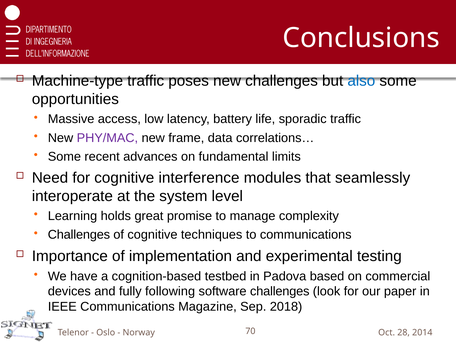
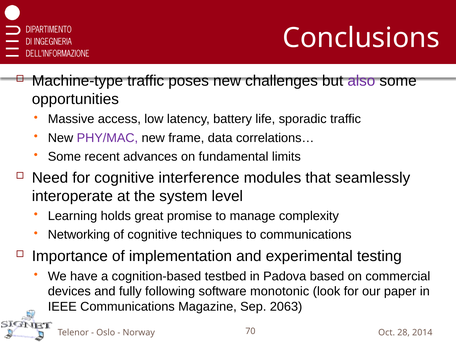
also colour: blue -> purple
Challenges at (79, 235): Challenges -> Networking
software challenges: challenges -> monotonic
2018: 2018 -> 2063
